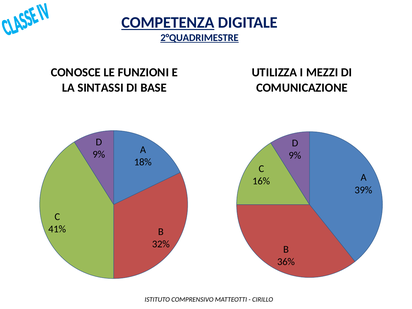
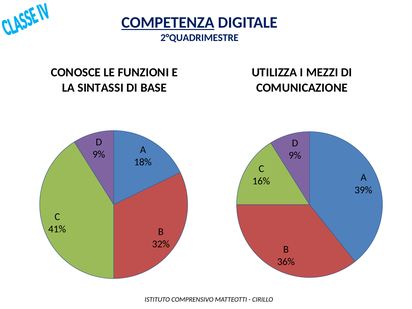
2°QUADRIMESTRE underline: present -> none
